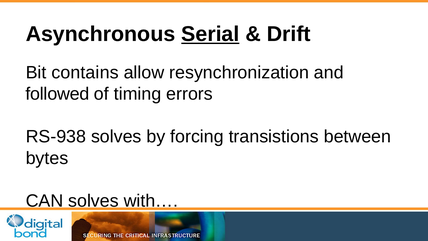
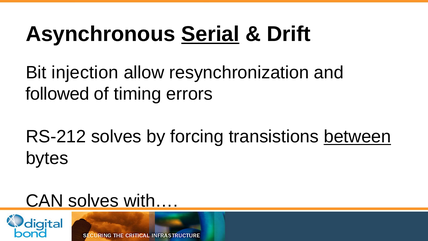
contains: contains -> injection
RS-938: RS-938 -> RS-212
between underline: none -> present
